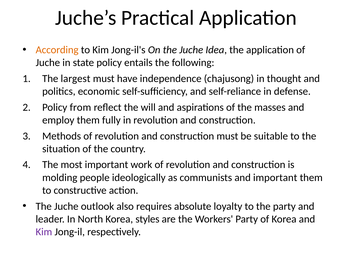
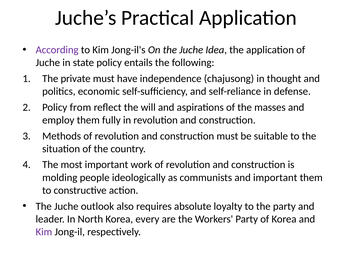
According colour: orange -> purple
largest: largest -> private
styles: styles -> every
